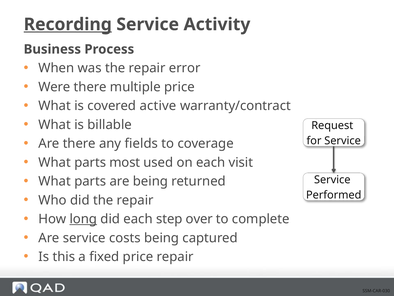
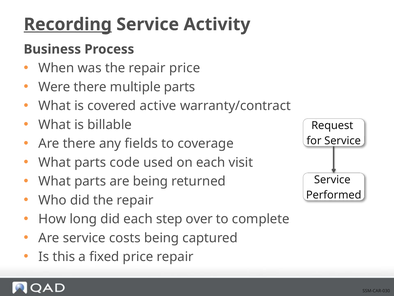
repair error: error -> price
multiple price: price -> parts
most: most -> code
long underline: present -> none
